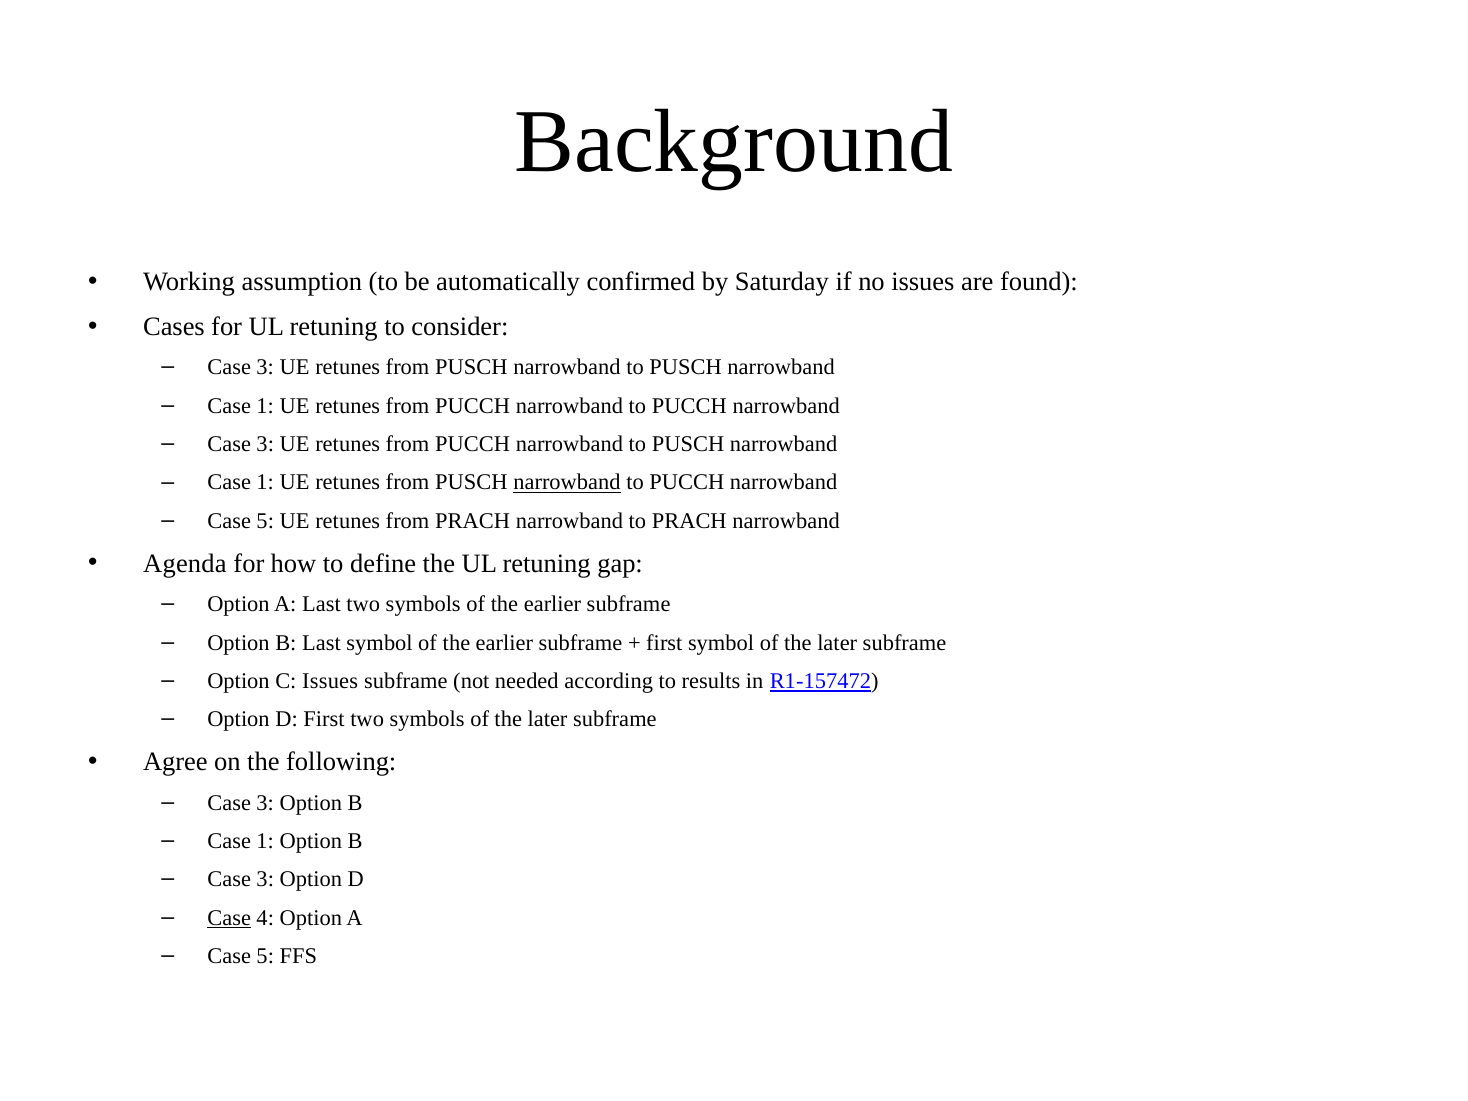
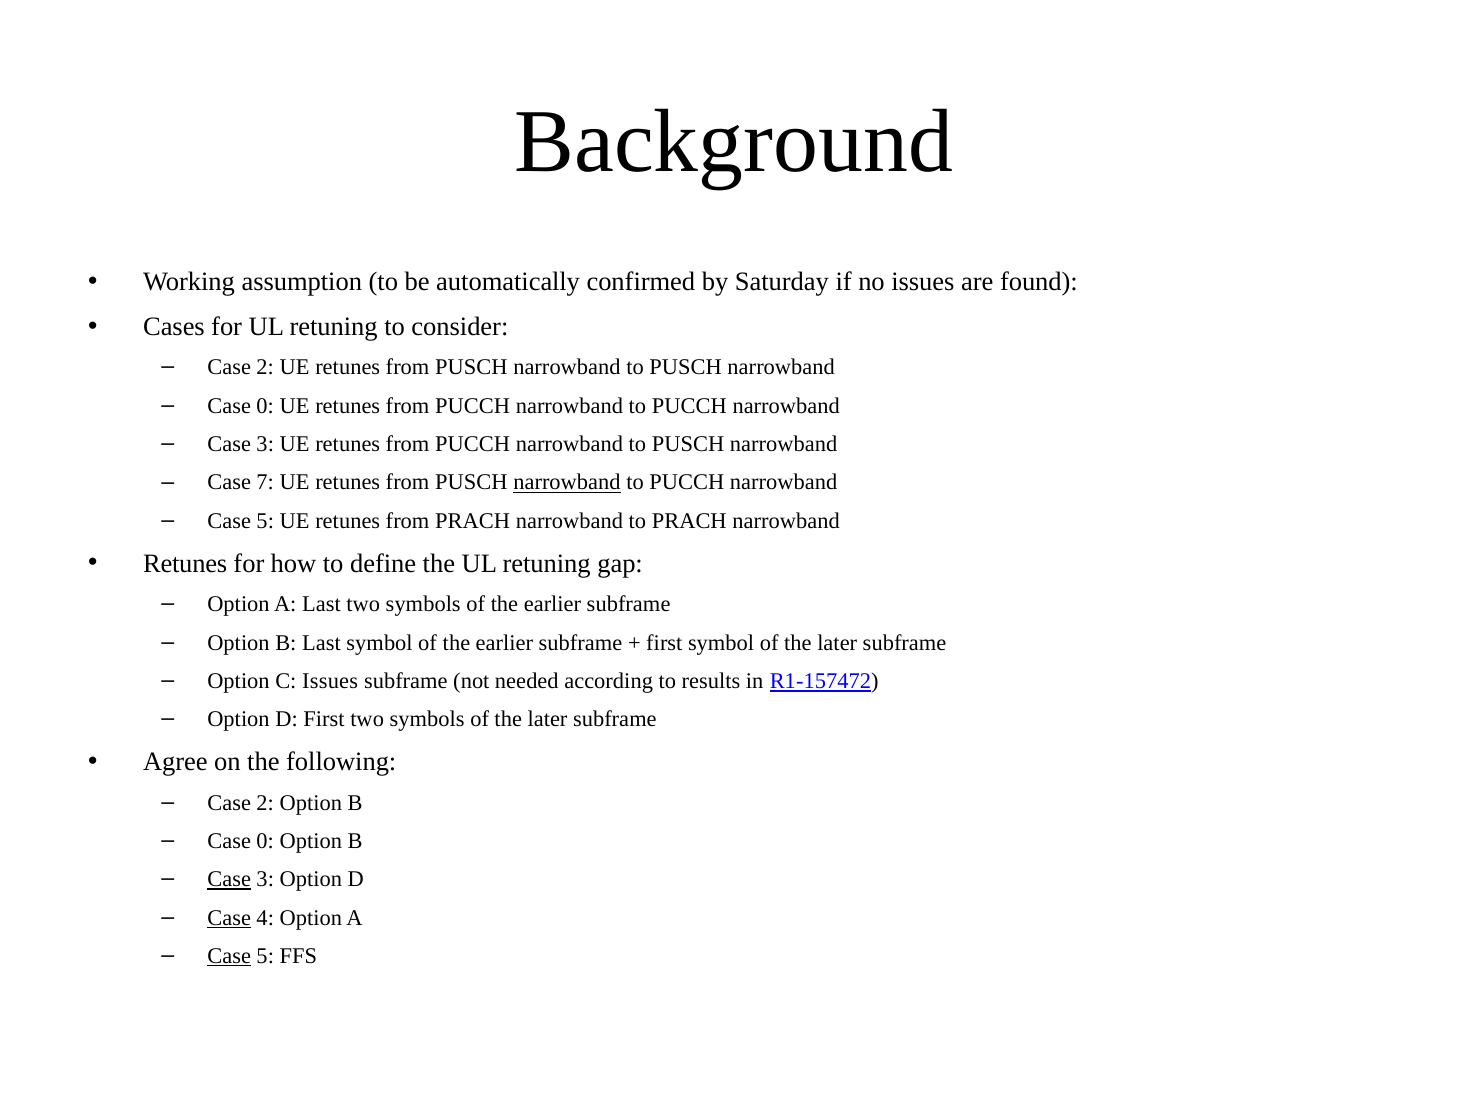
3 at (265, 367): 3 -> 2
1 at (265, 406): 1 -> 0
1 at (265, 483): 1 -> 7
Agenda at (185, 564): Agenda -> Retunes
3 at (265, 803): 3 -> 2
1 at (265, 841): 1 -> 0
Case at (229, 879) underline: none -> present
Case at (229, 956) underline: none -> present
